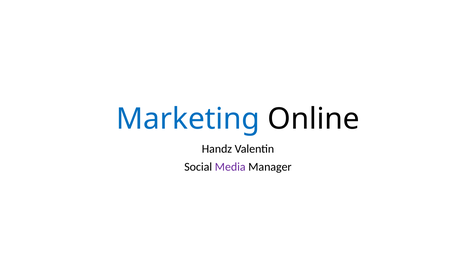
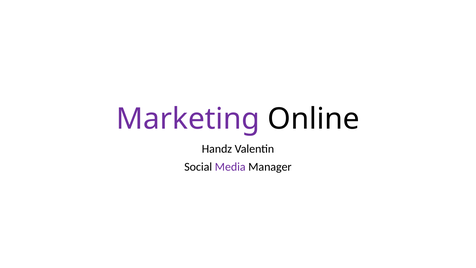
Marketing colour: blue -> purple
